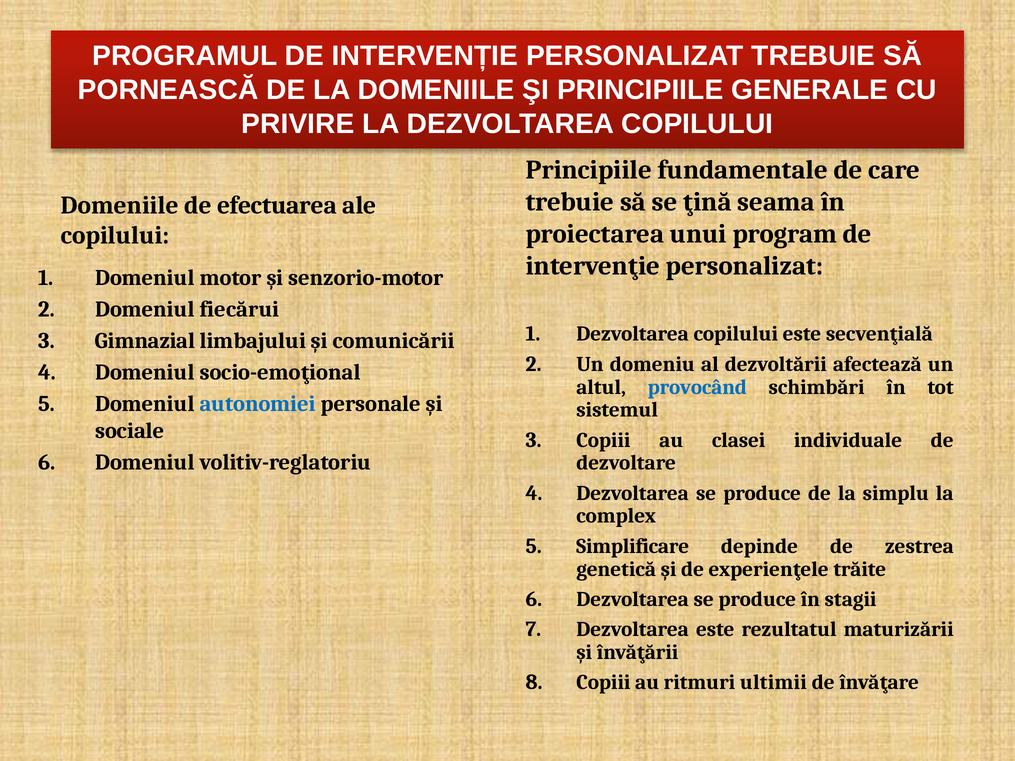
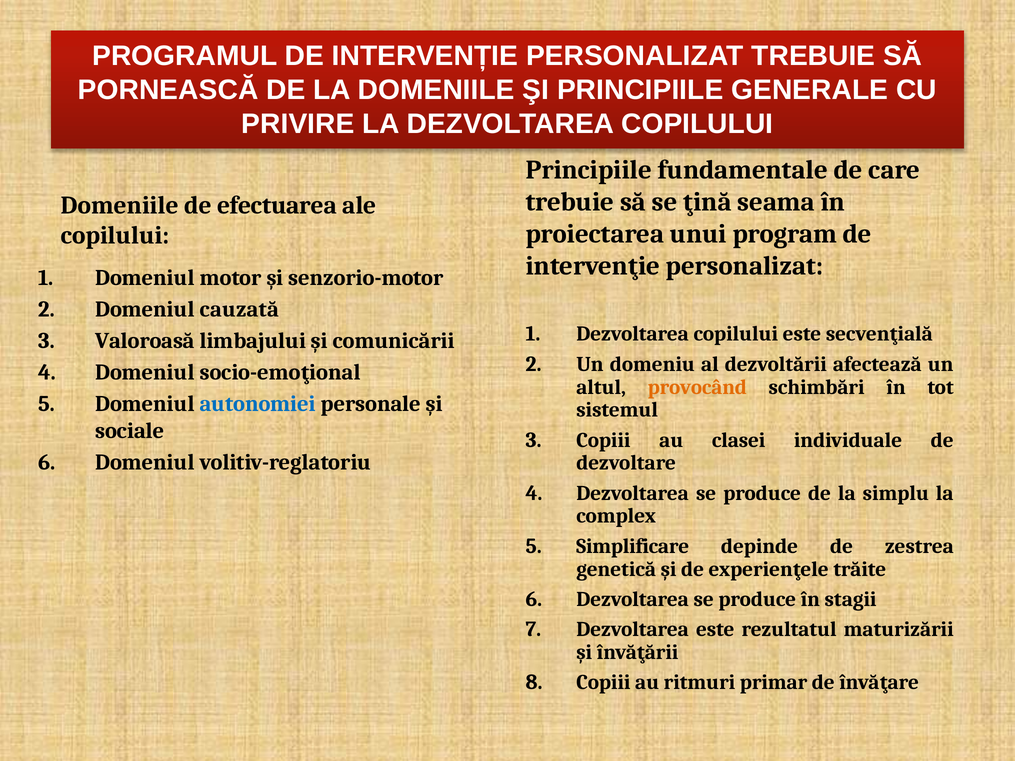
fiecărui: fiecărui -> cauzată
Gimnazial: Gimnazial -> Valoroasă
provocând colour: blue -> orange
ultimii: ultimii -> primar
